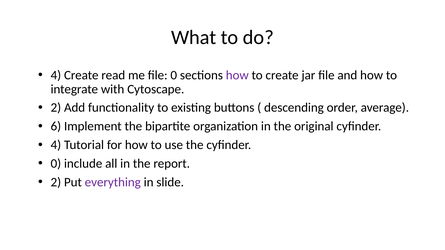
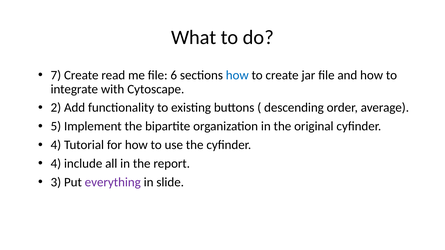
4 at (56, 75): 4 -> 7
file 0: 0 -> 6
how at (237, 75) colour: purple -> blue
6: 6 -> 5
0 at (56, 164): 0 -> 4
2 at (56, 182): 2 -> 3
